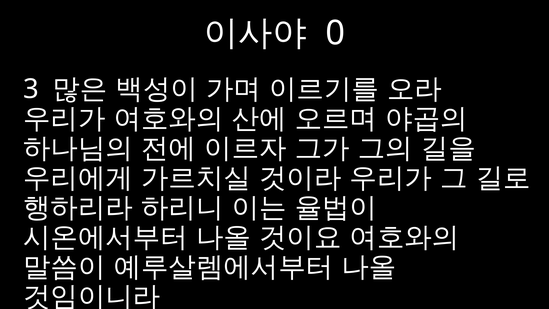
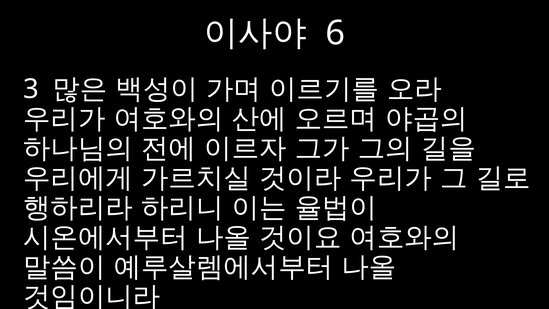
0: 0 -> 6
